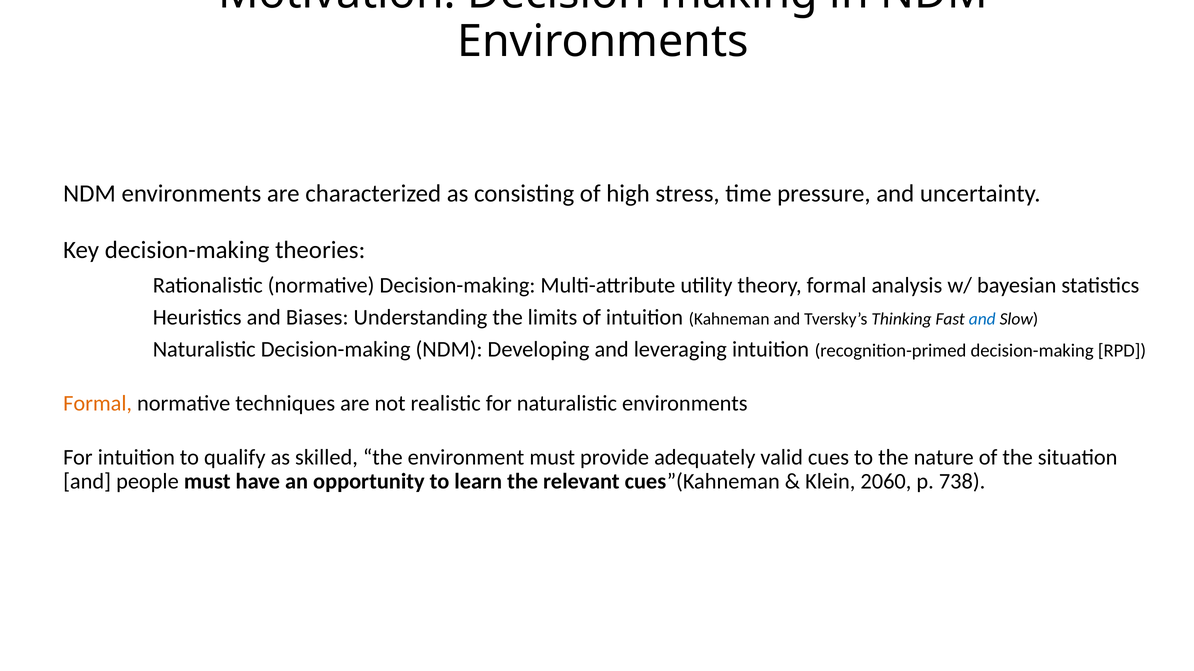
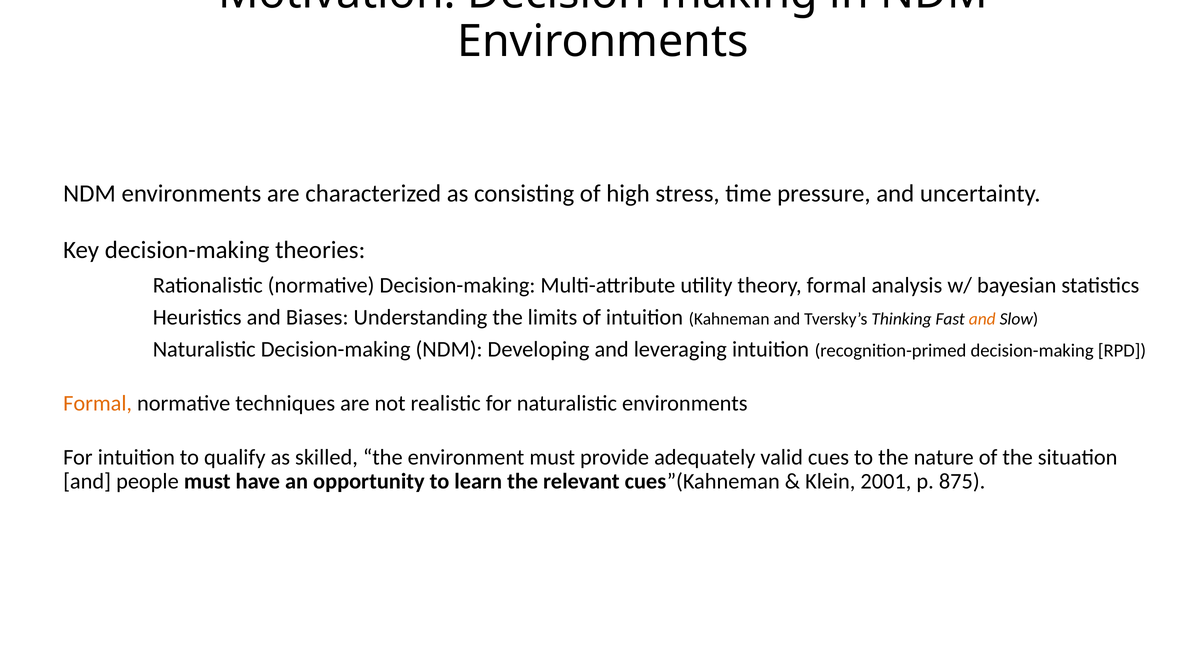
and at (982, 319) colour: blue -> orange
2060: 2060 -> 2001
738: 738 -> 875
